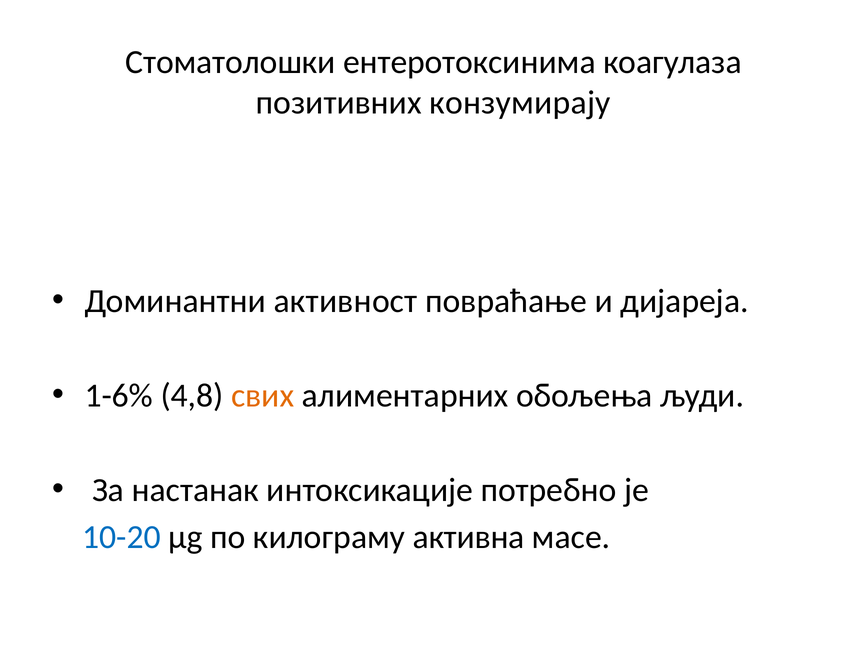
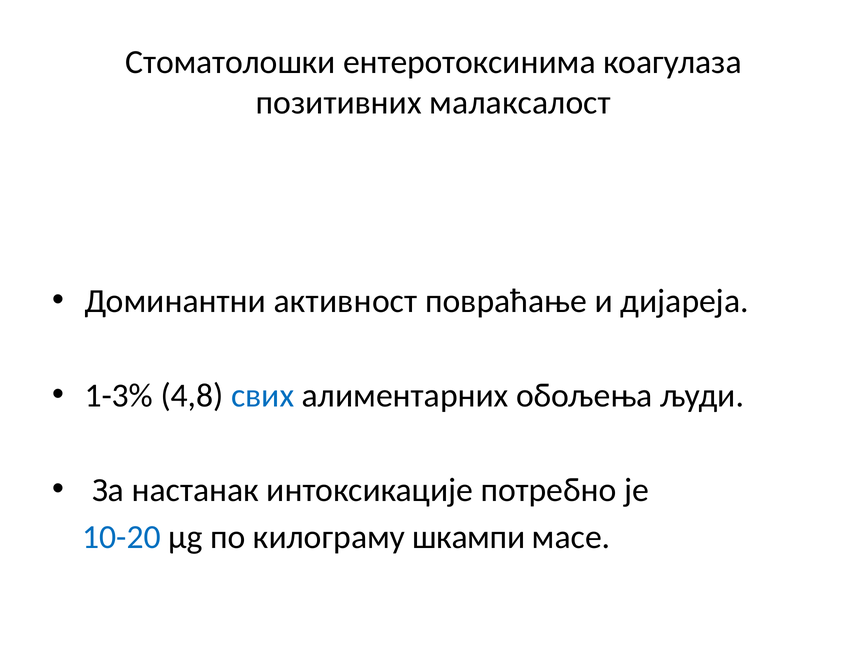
конзумирају: конзумирају -> малаксалост
1-6%: 1-6% -> 1-3%
свих colour: orange -> blue
активна: активна -> шкампи
